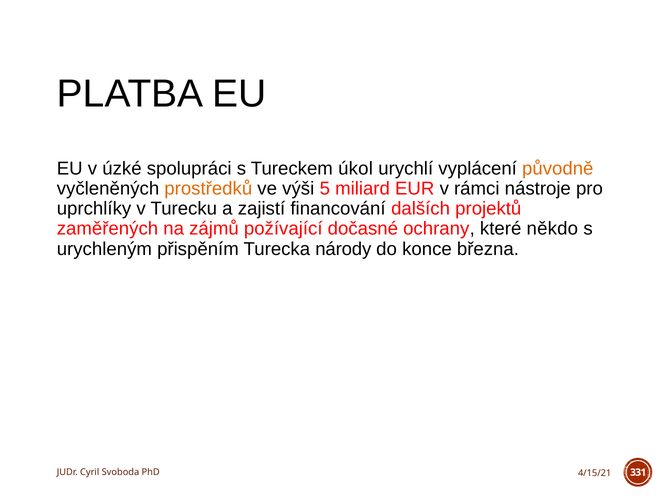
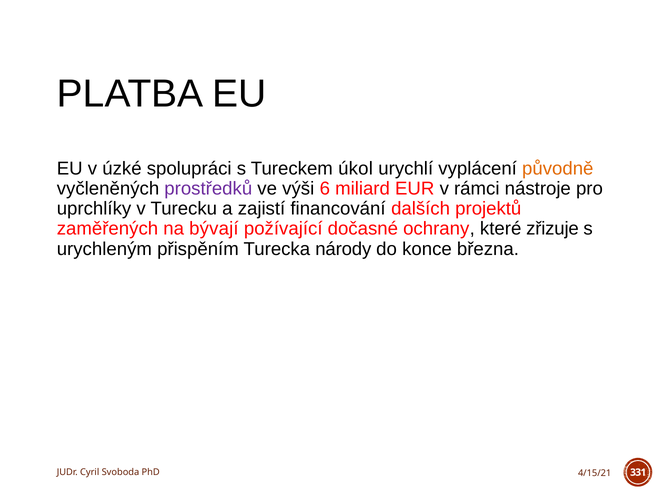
prostředků colour: orange -> purple
5: 5 -> 6
zájmů: zájmů -> bývají
někdo: někdo -> zřizuje
